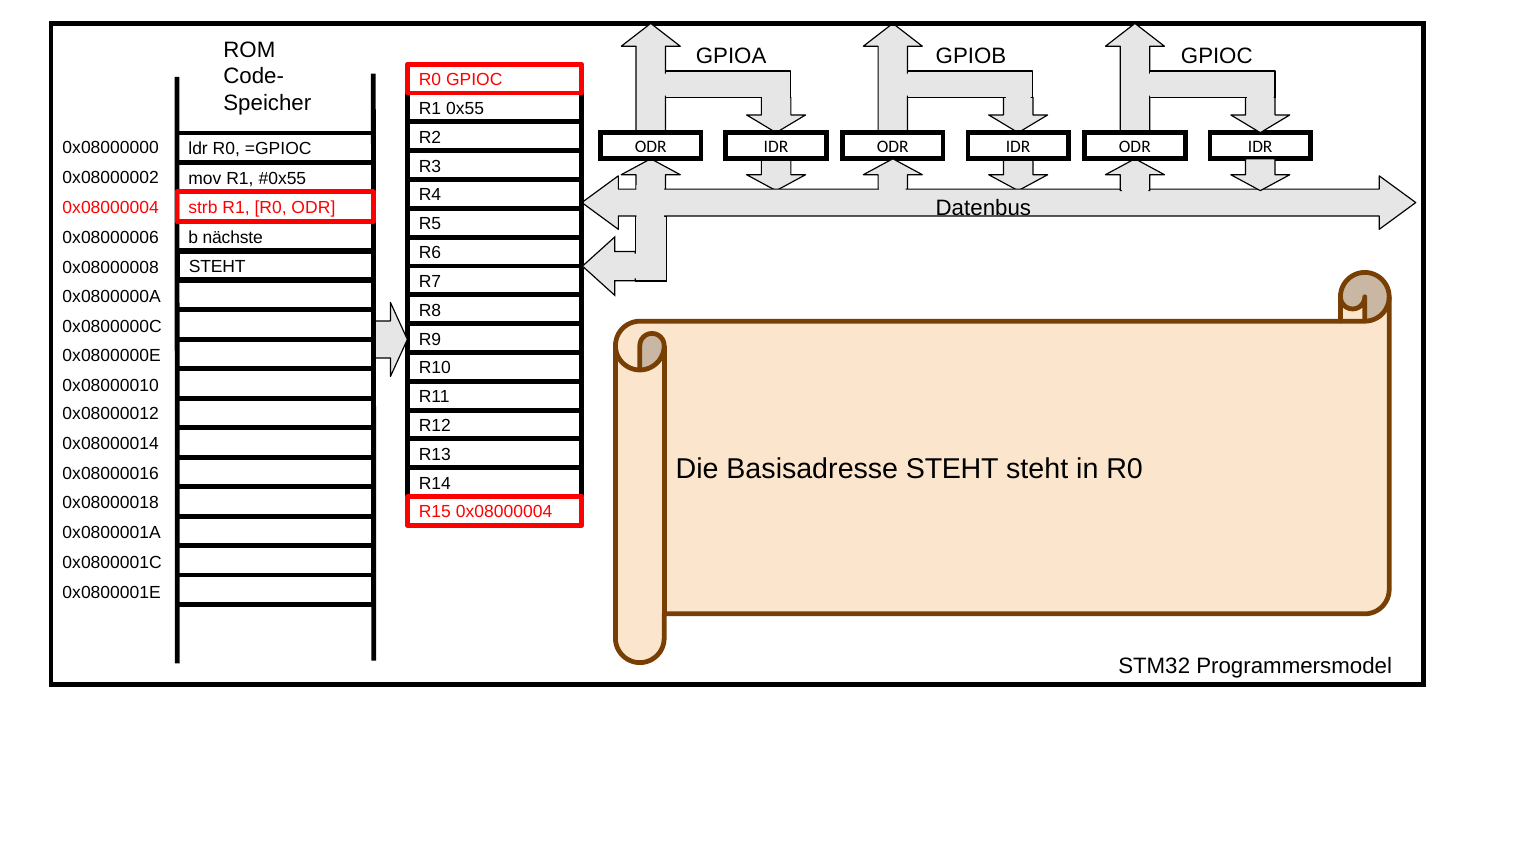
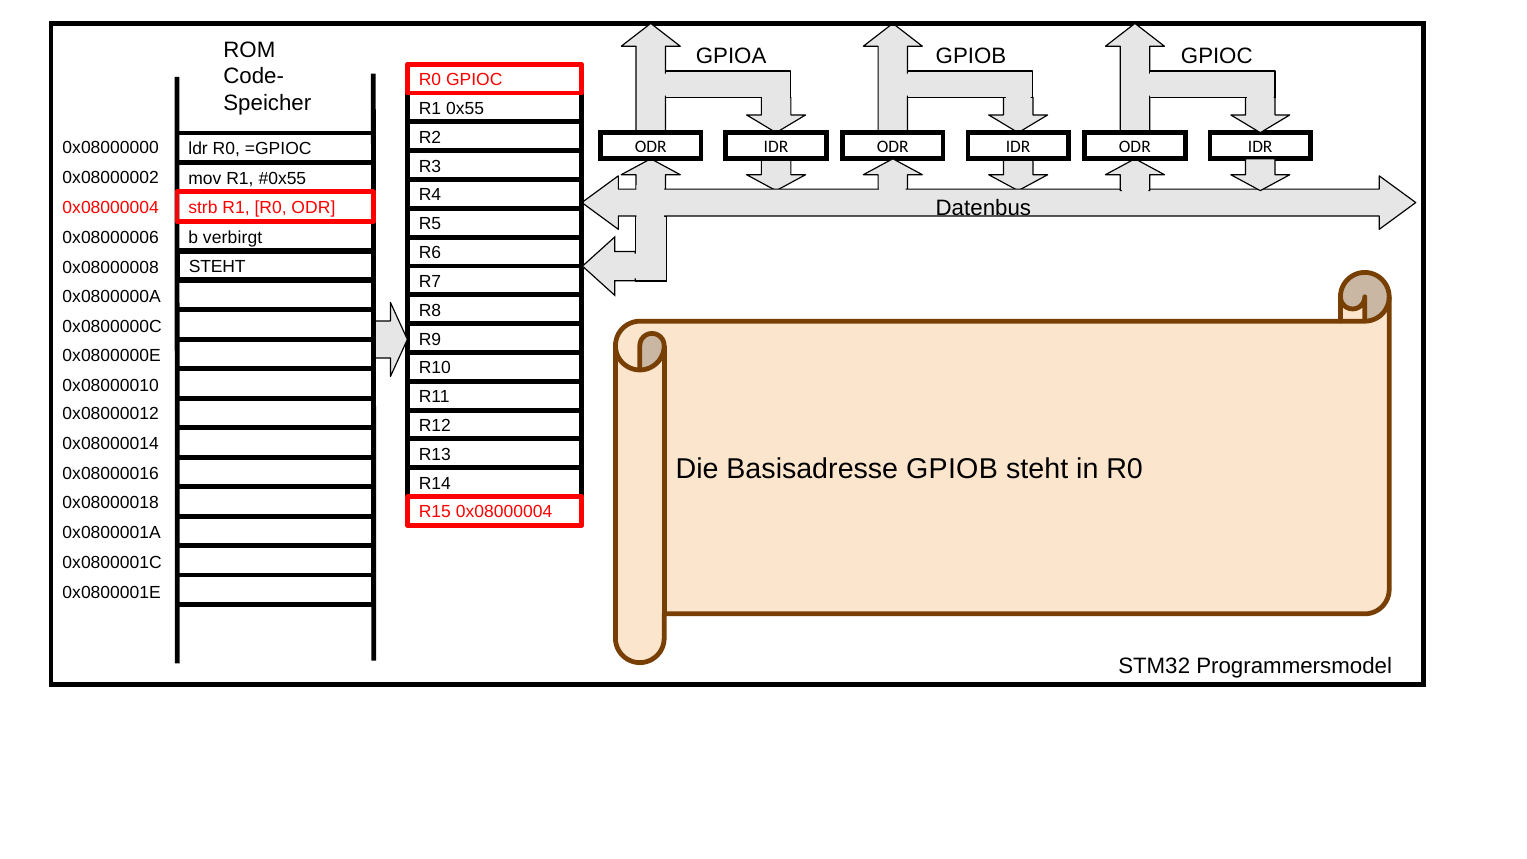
nächste: nächste -> verbirgt
Basisadresse STEHT: STEHT -> GPIOB
